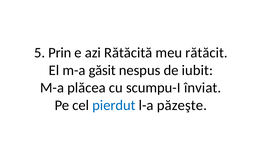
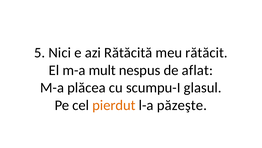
Prin: Prin -> Nici
găsit: găsit -> mult
iubit: iubit -> aflat
înviat: înviat -> glasul
pierdut colour: blue -> orange
